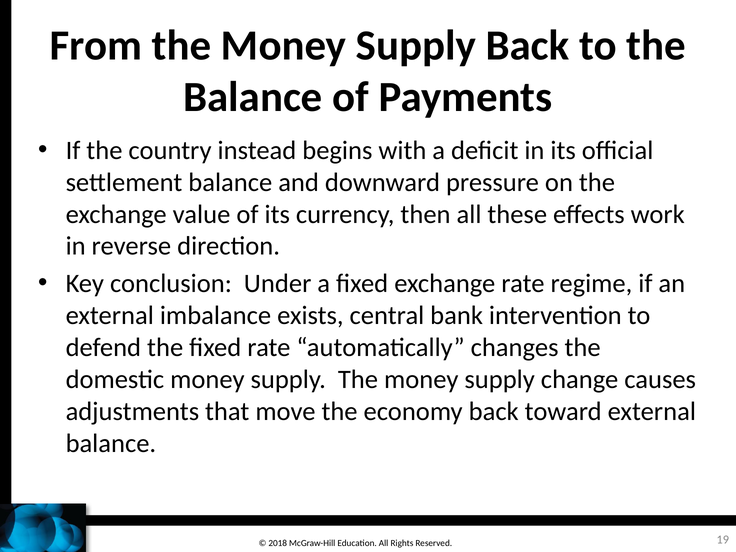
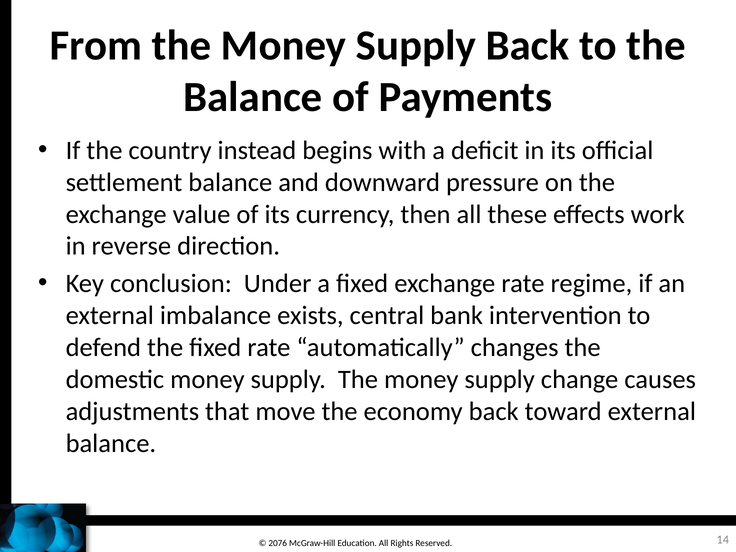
2018: 2018 -> 2076
19: 19 -> 14
